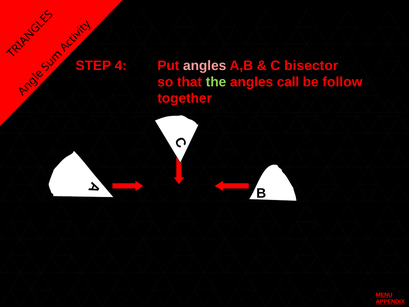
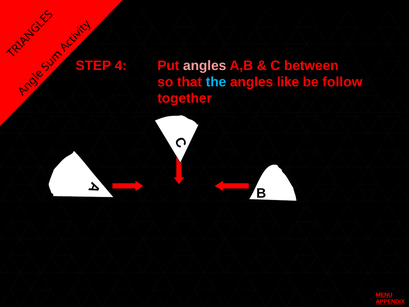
bisector: bisector -> between
the colour: light green -> light blue
call: call -> like
